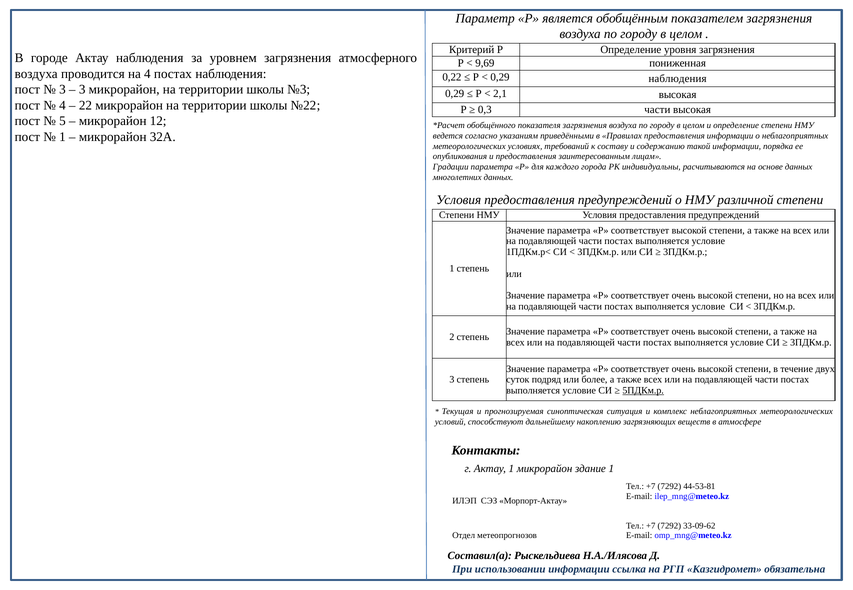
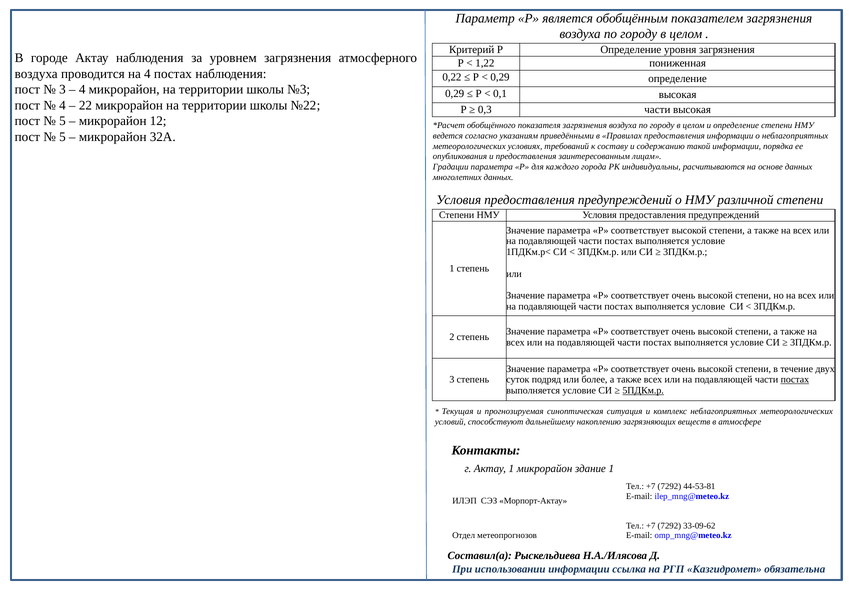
9,69: 9,69 -> 1,22
0,29 наблюдения: наблюдения -> определение
3 at (82, 90): 3 -> 4
2,1: 2,1 -> 0,1
1 at (62, 137): 1 -> 5
постах at (795, 380) underline: none -> present
